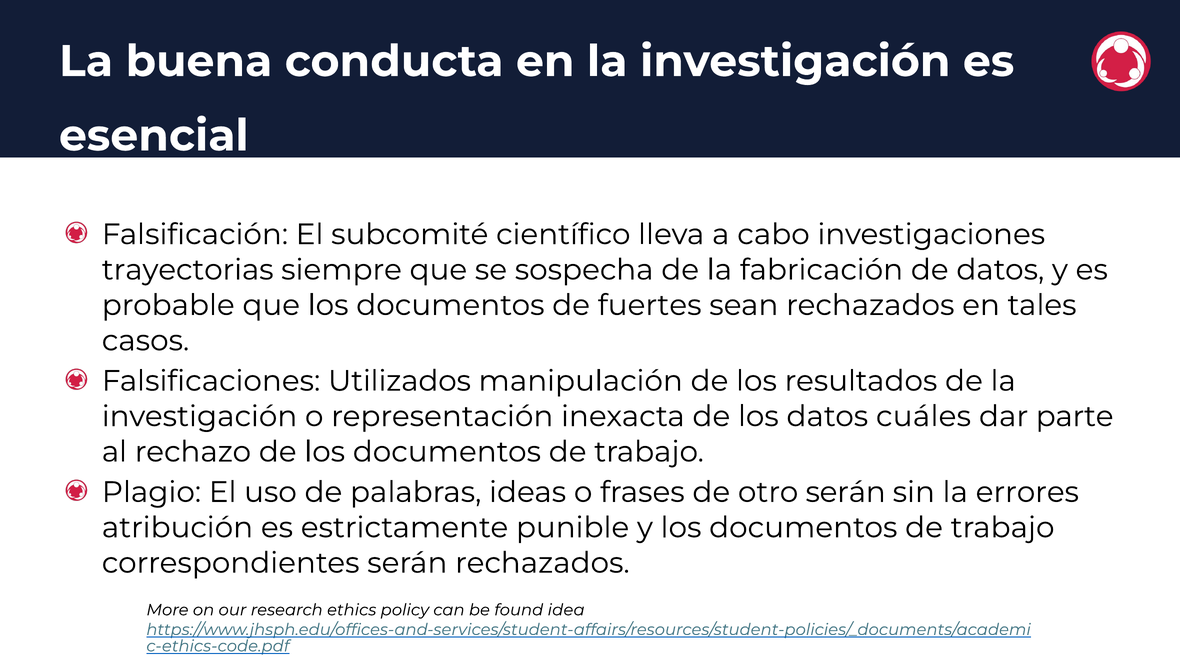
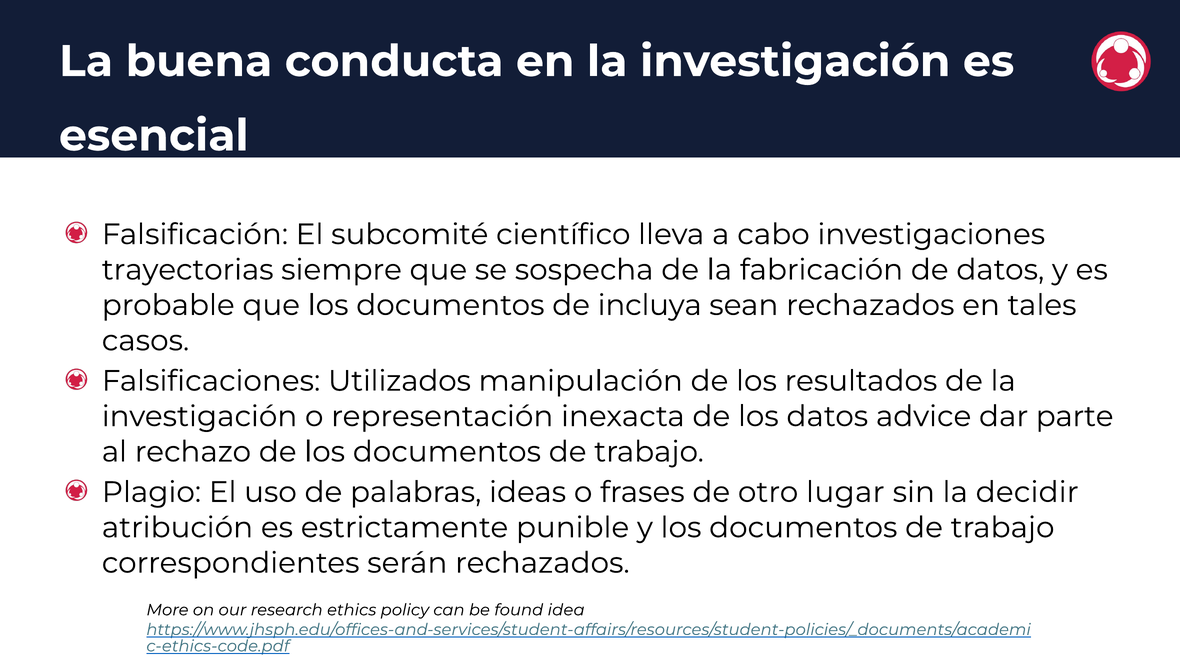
fuertes: fuertes -> incluya
cuáles: cuáles -> advice
otro serán: serán -> lugar
errores: errores -> decidir
